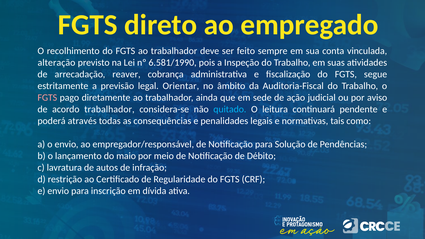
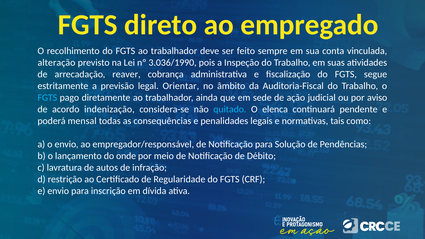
6.581/1990: 6.581/1990 -> 3.036/1990
FGTS at (47, 98) colour: pink -> light blue
acordo trabalhador: trabalhador -> indenização
leitura: leitura -> elenca
através: através -> mensal
maio: maio -> onde
